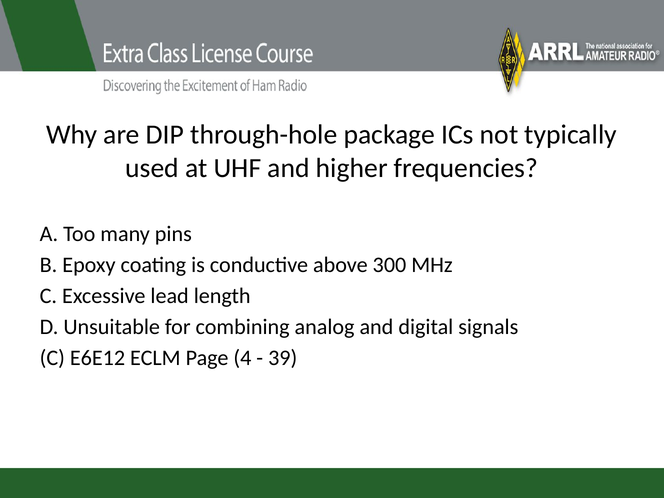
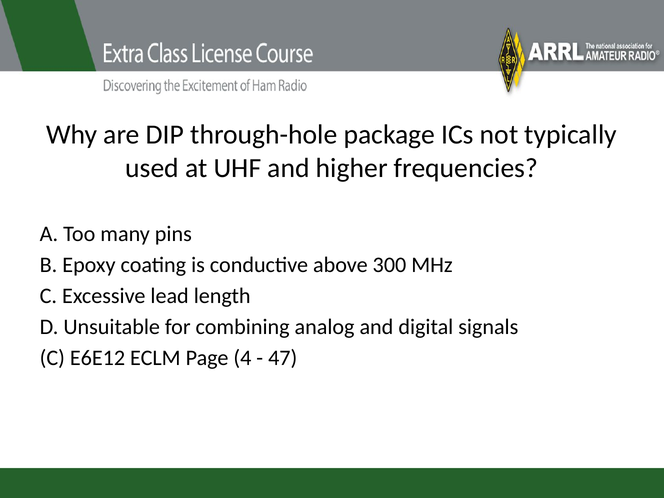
39: 39 -> 47
